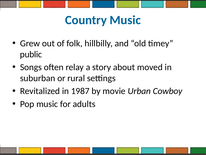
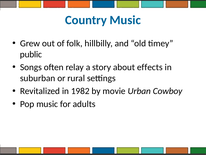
moved: moved -> effects
1987: 1987 -> 1982
